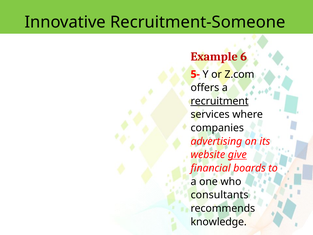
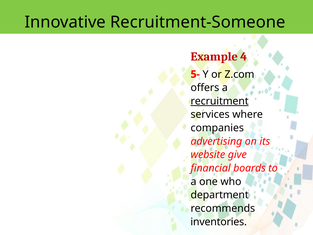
6: 6 -> 4
give underline: present -> none
consultants: consultants -> department
knowledge: knowledge -> inventories
